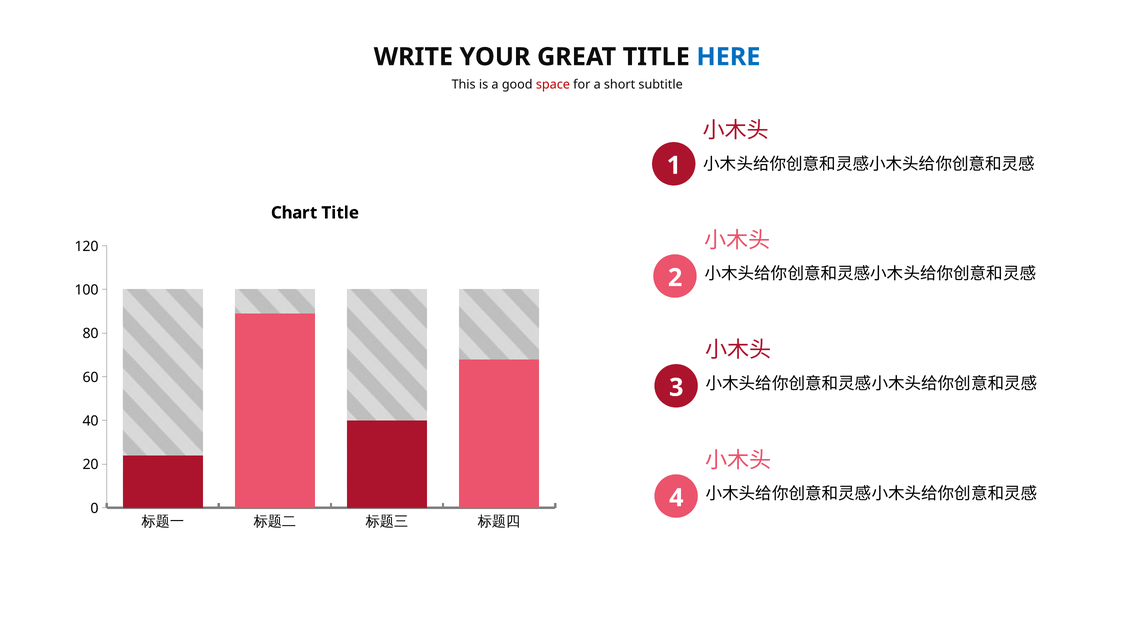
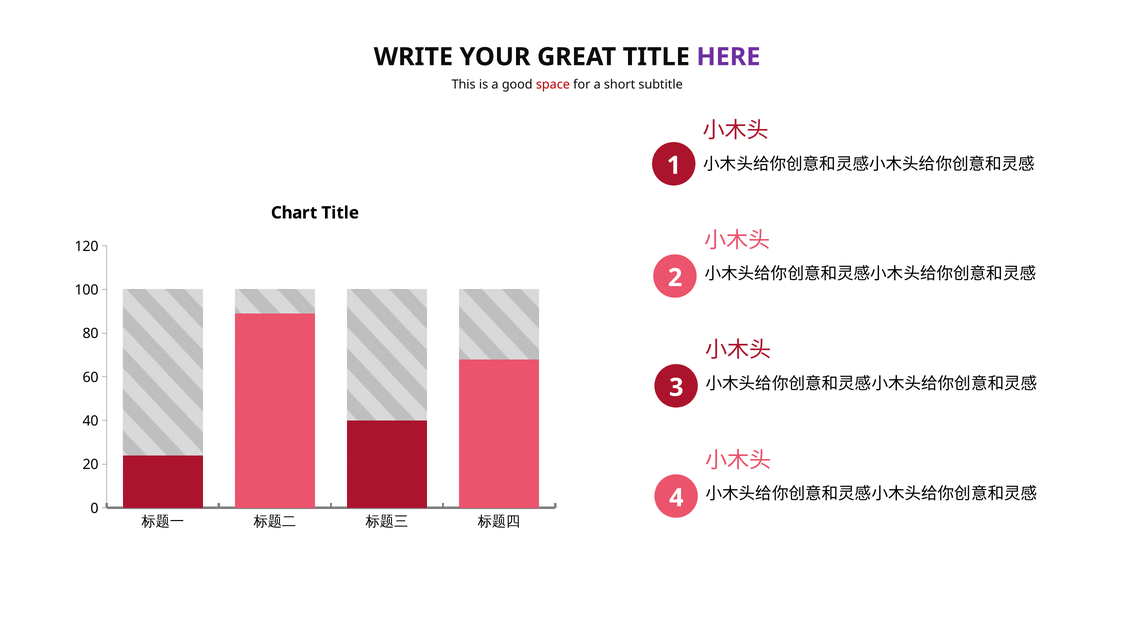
HERE colour: blue -> purple
